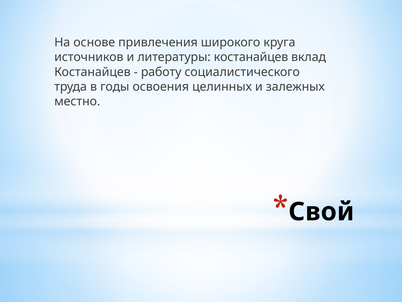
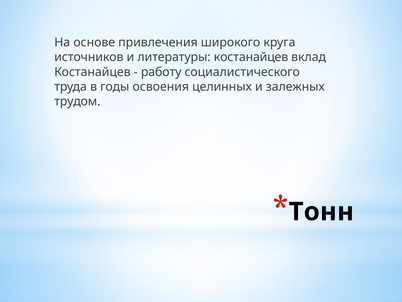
местно: местно -> трудом
Свой: Свой -> Тонн
